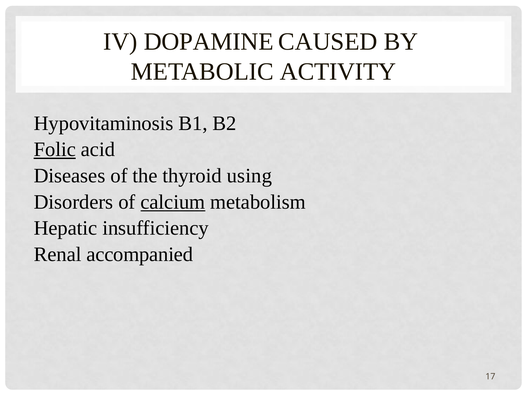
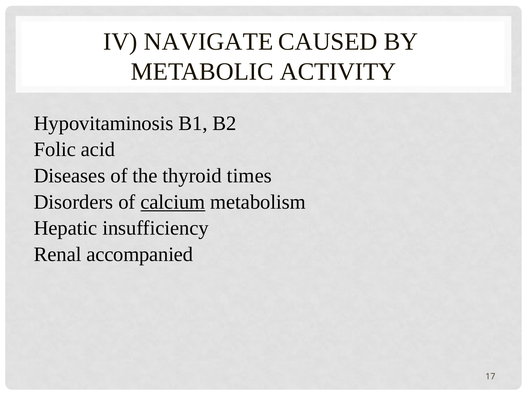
DOPAMINE: DOPAMINE -> NAVIGATE
Folic underline: present -> none
using: using -> times
